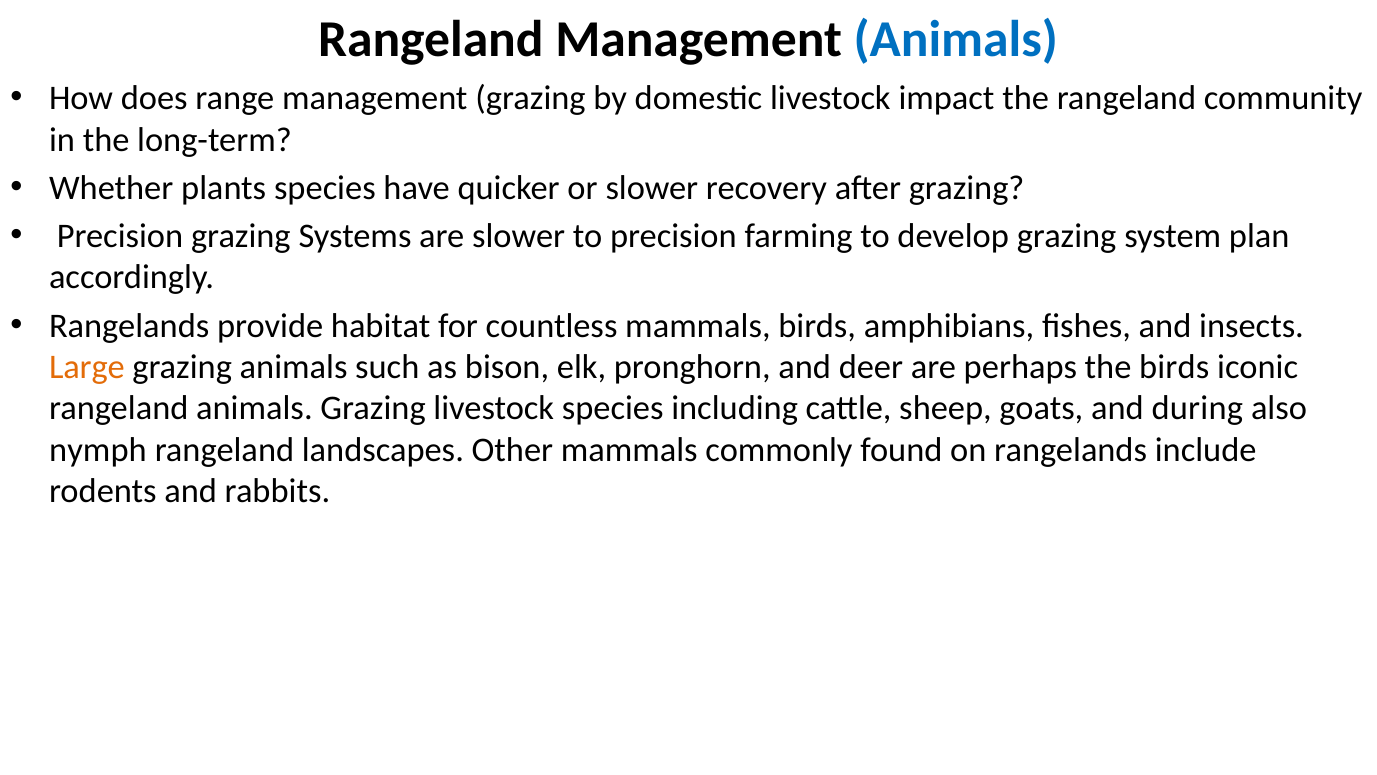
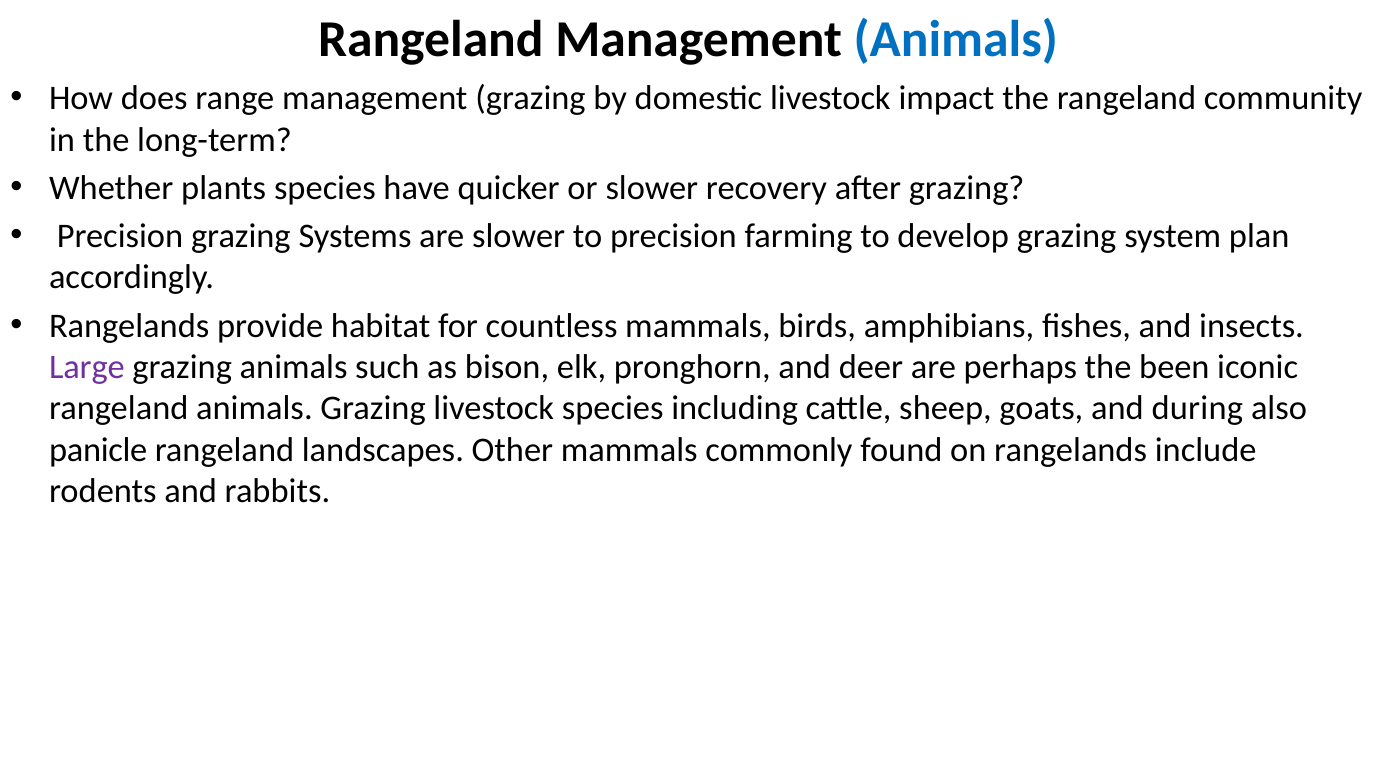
Large colour: orange -> purple
the birds: birds -> been
nymph: nymph -> panicle
